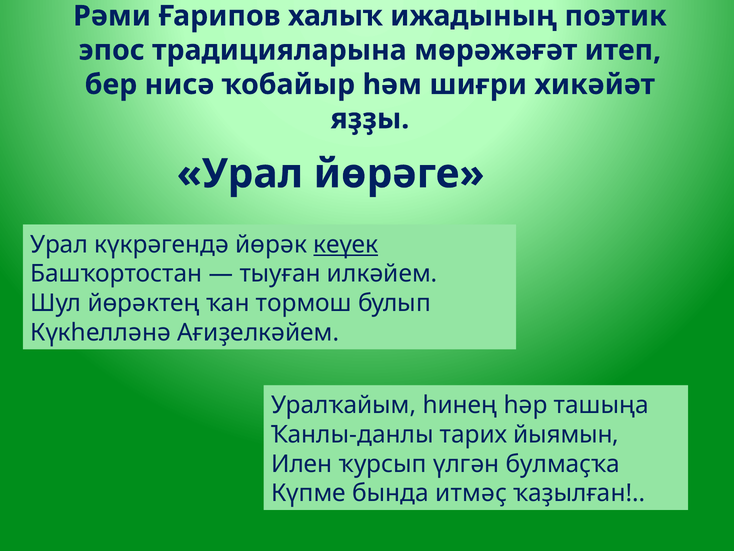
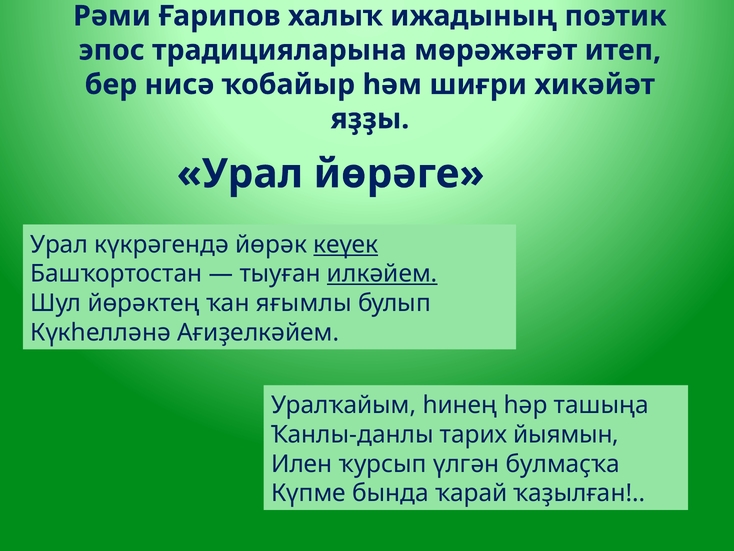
илкәйем underline: none -> present
тормош: тормош -> яғымлы
итмәҫ: итмәҫ -> ҡарай
